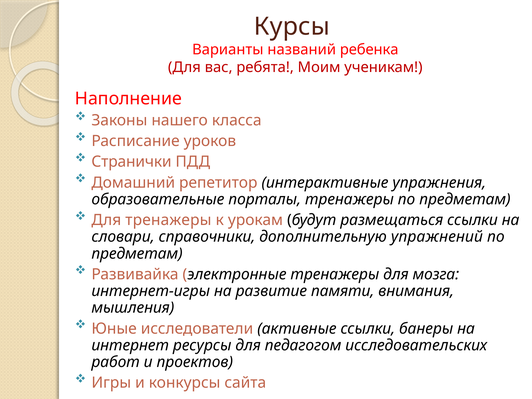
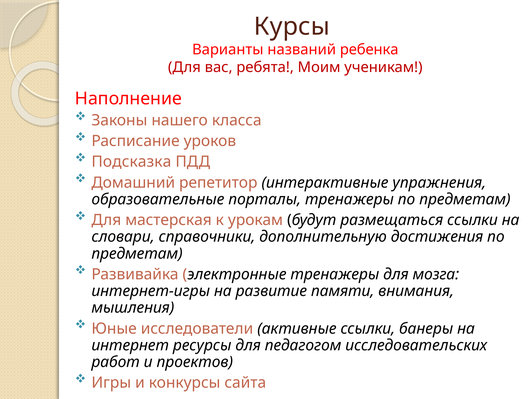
Странички: Странички -> Подсказка
Для тренажеры: тренажеры -> мастерская
упражнений: упражнений -> достижения
